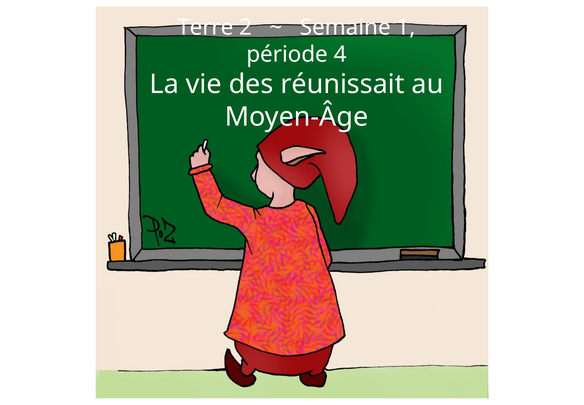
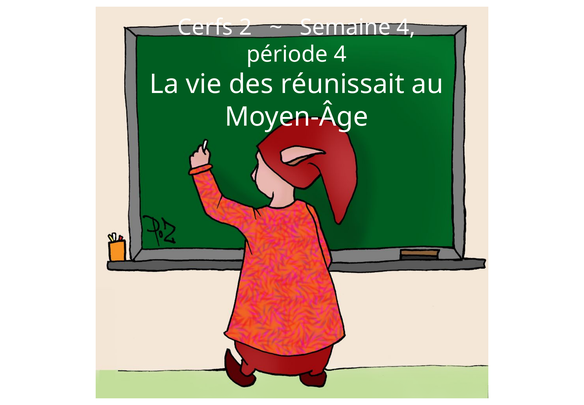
Terre: Terre -> Cerfs
Semaine 1: 1 -> 4
